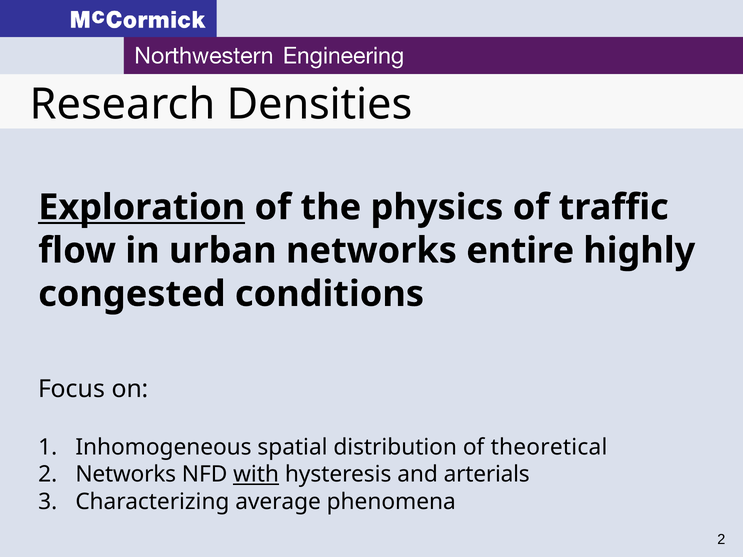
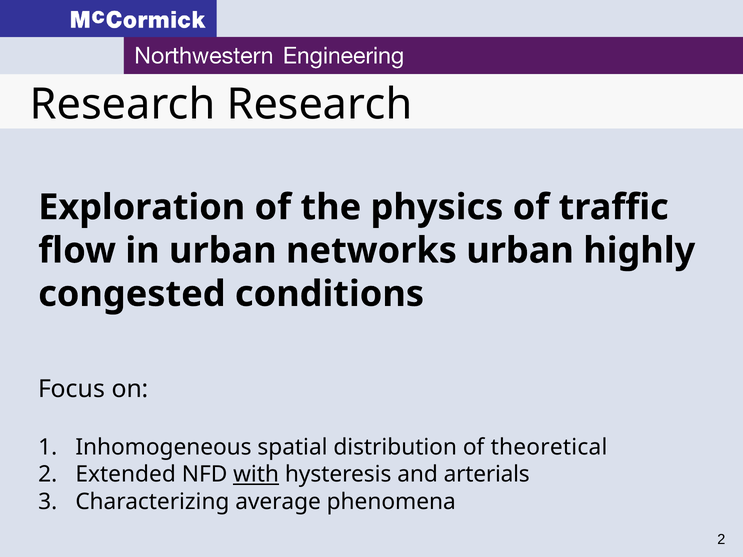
Research Densities: Densities -> Research
Exploration underline: present -> none
networks entire: entire -> urban
2 Networks: Networks -> Extended
